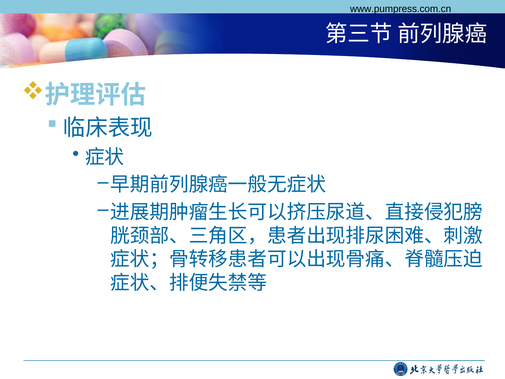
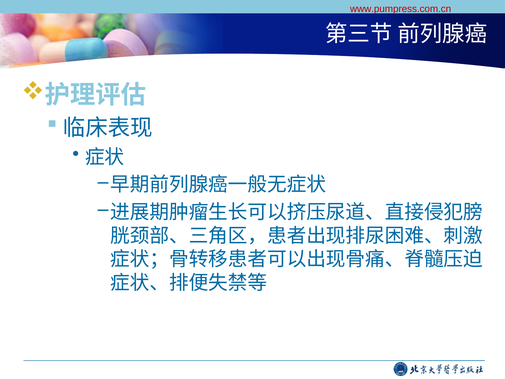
www.pumpress.com.cn colour: black -> red
